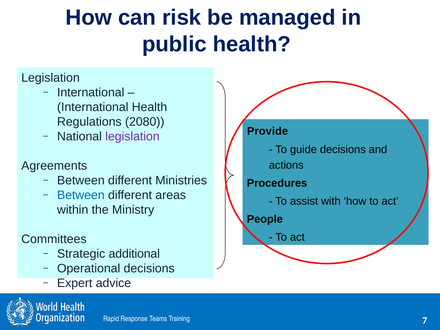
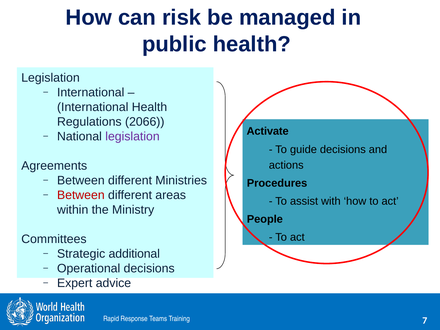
2080: 2080 -> 2066
Provide: Provide -> Activate
Between at (81, 195) colour: blue -> red
